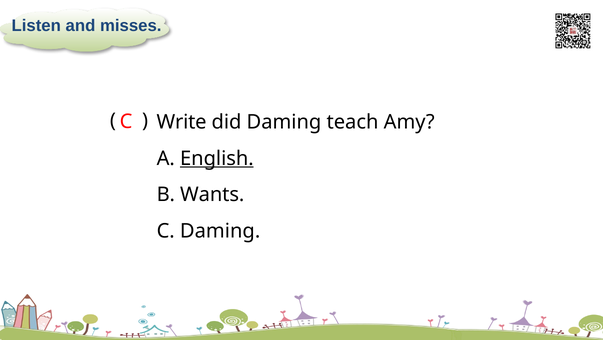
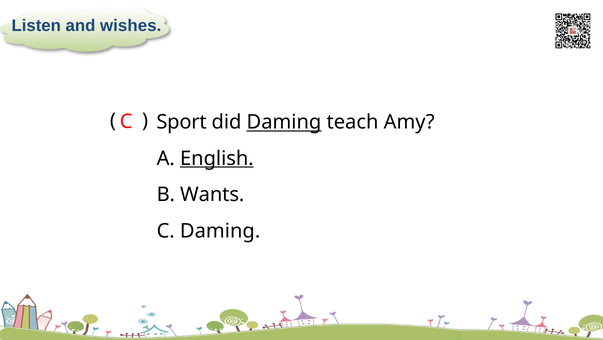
misses: misses -> wishes
Write: Write -> Sport
Daming at (284, 122) underline: none -> present
